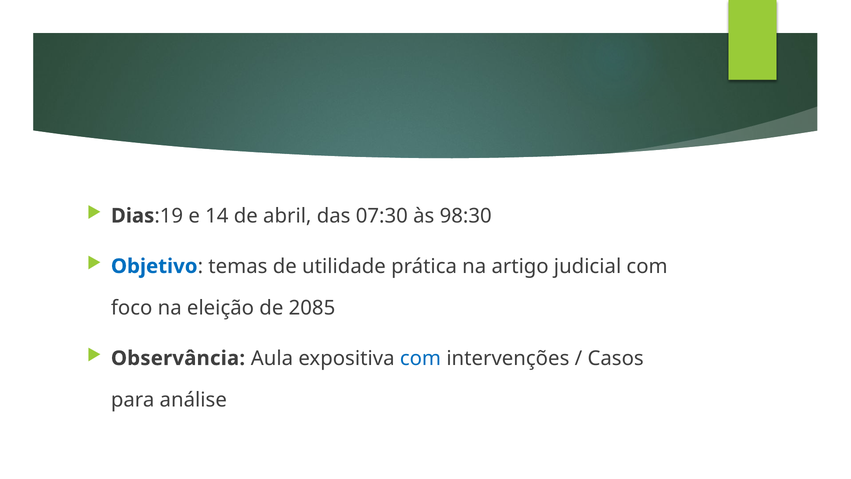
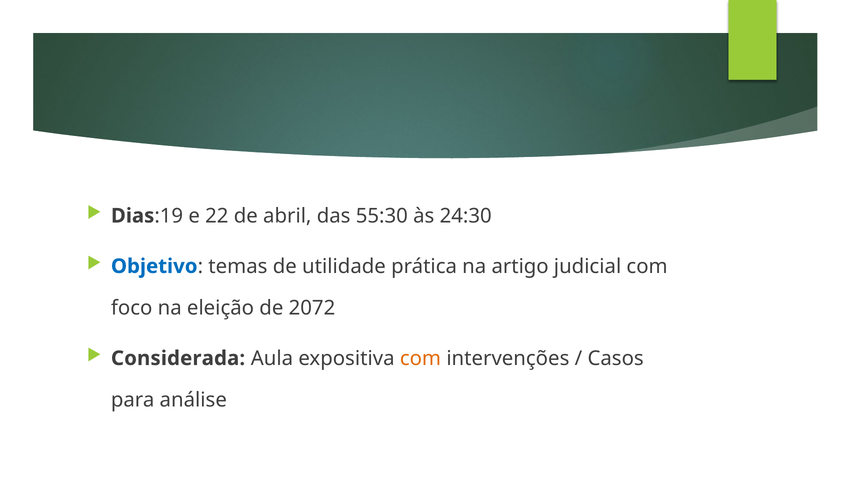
14: 14 -> 22
07:30: 07:30 -> 55:30
98:30: 98:30 -> 24:30
2085: 2085 -> 2072
Observância: Observância -> Considerada
com at (420, 358) colour: blue -> orange
